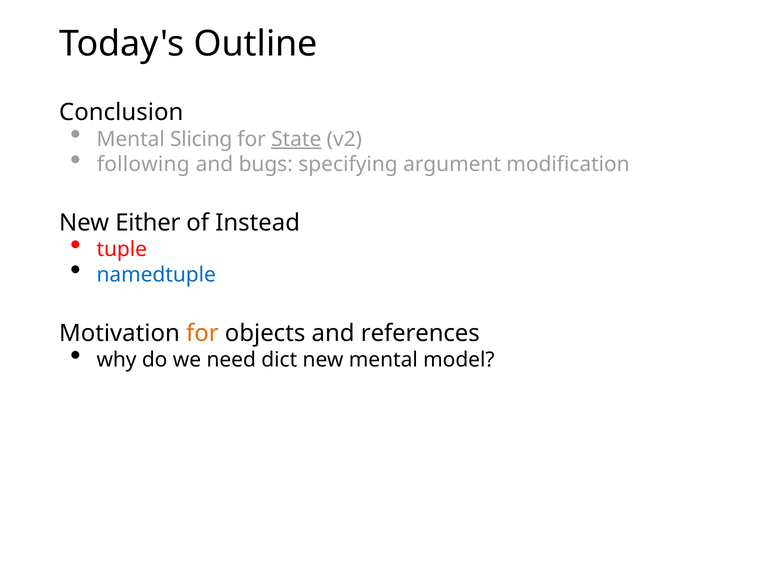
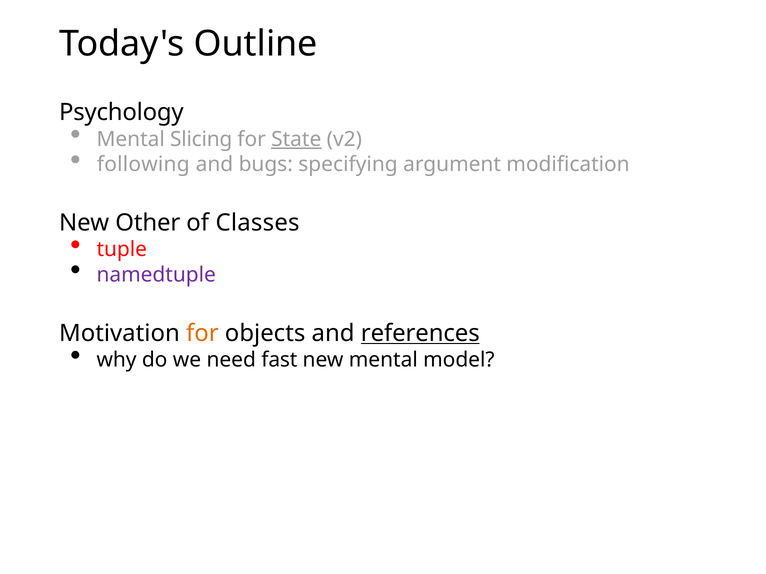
Conclusion: Conclusion -> Psychology
Either: Either -> Other
Instead: Instead -> Classes
namedtuple colour: blue -> purple
references underline: none -> present
dict: dict -> fast
